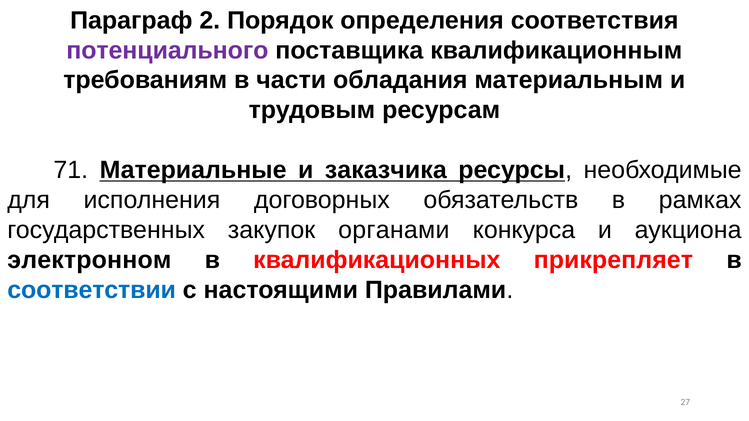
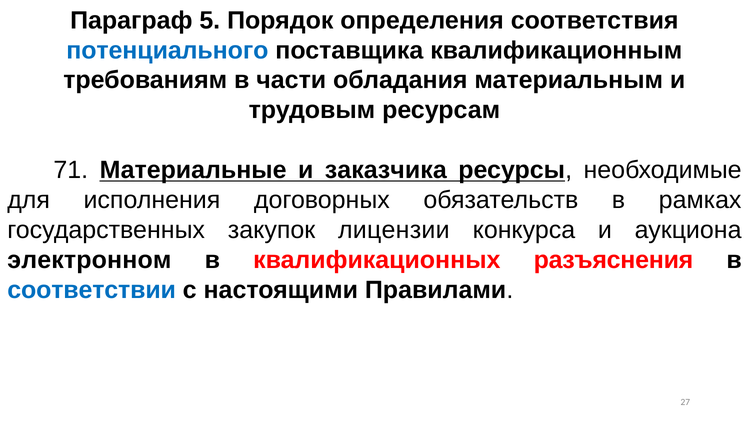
2: 2 -> 5
потенциального colour: purple -> blue
органами: органами -> лицензии
прикрепляет: прикрепляет -> разъяснения
